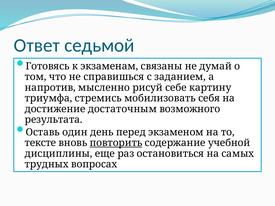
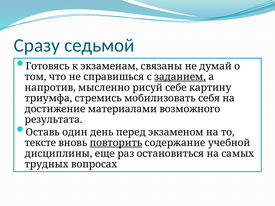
Ответ: Ответ -> Сразу
заданием underline: none -> present
достаточным: достаточным -> материалами
